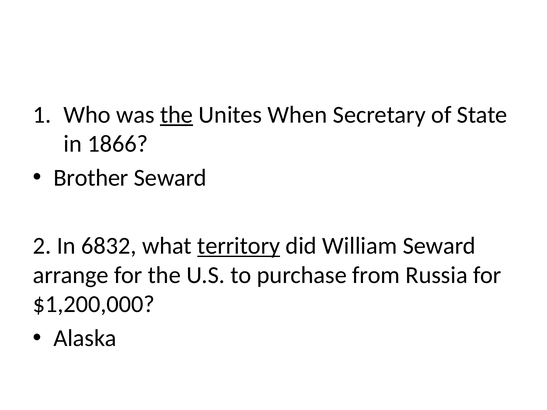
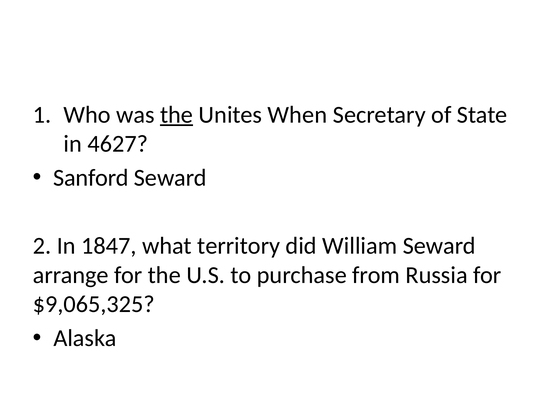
1866: 1866 -> 4627
Brother: Brother -> Sanford
6832: 6832 -> 1847
territory underline: present -> none
$1,200,000: $1,200,000 -> $9,065,325
